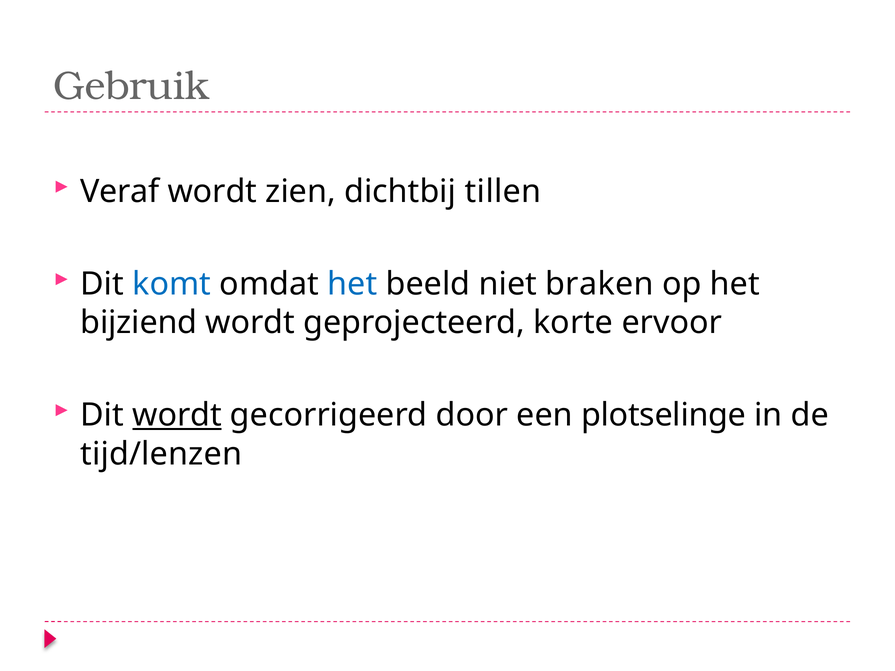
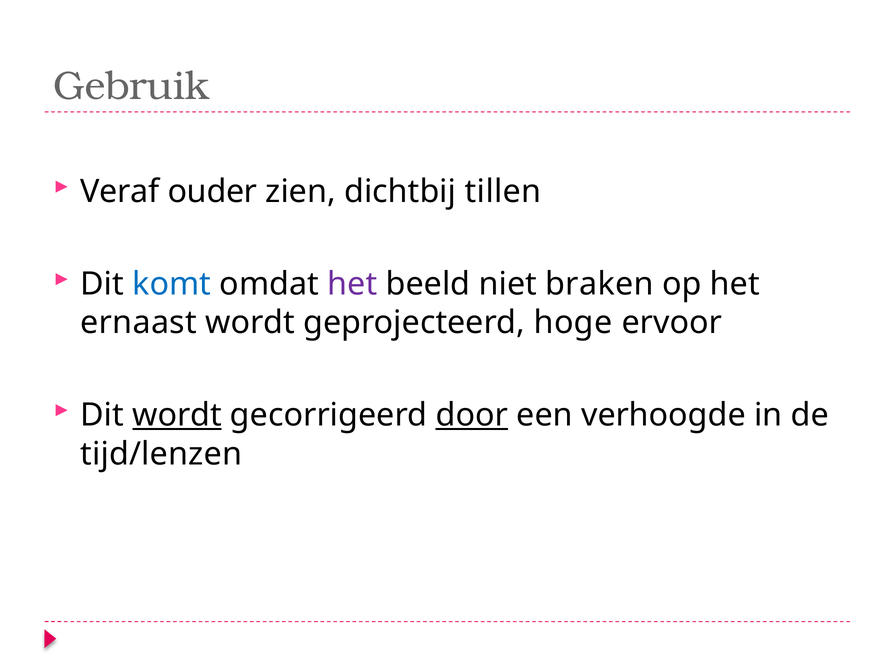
Veraf wordt: wordt -> ouder
het at (352, 284) colour: blue -> purple
bijziend: bijziend -> ernaast
korte: korte -> hoge
door underline: none -> present
plotselinge: plotselinge -> verhoogde
